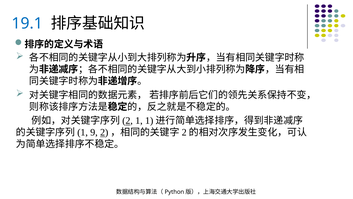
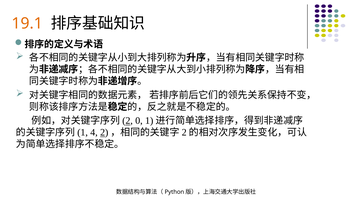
19.1 colour: blue -> orange
1: 1 -> 0
9: 9 -> 4
